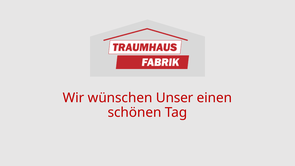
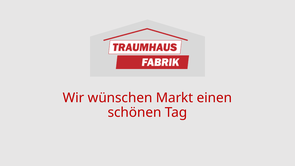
Unser: Unser -> Markt
